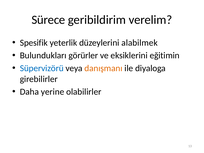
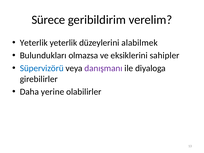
Spesifik at (34, 43): Spesifik -> Yeterlik
görürler: görürler -> olmazsa
eğitimin: eğitimin -> sahipler
danışmanı colour: orange -> purple
